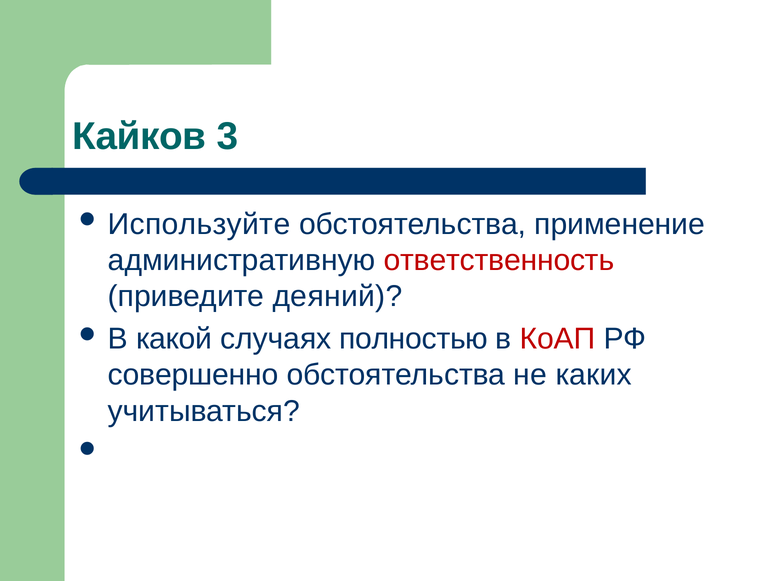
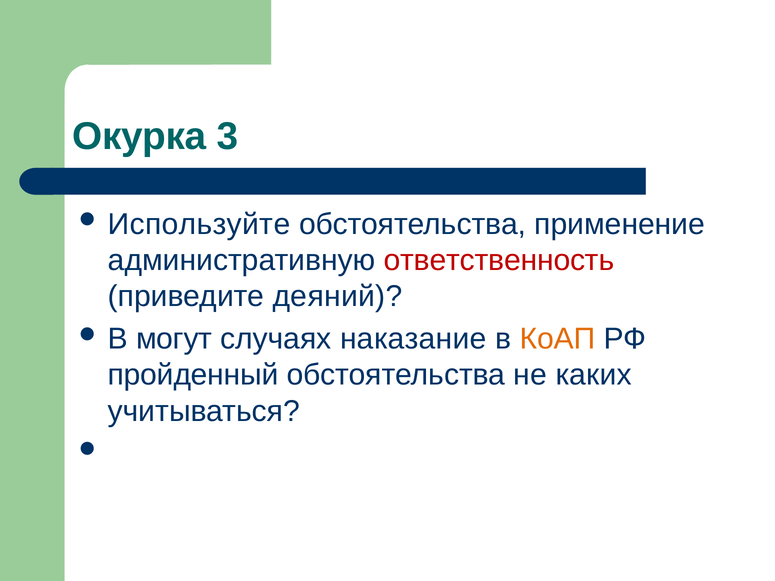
Кайков: Кайков -> Окурка
какой: какой -> могут
полностью: полностью -> наказание
КоАП colour: red -> orange
совершенно: совершенно -> пройденный
